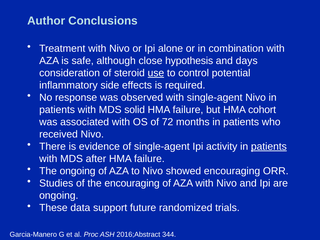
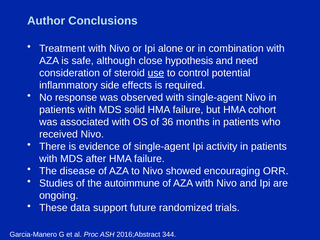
days: days -> need
72: 72 -> 36
patients at (269, 147) underline: present -> none
The ongoing: ongoing -> disease
the encouraging: encouraging -> autoimmune
